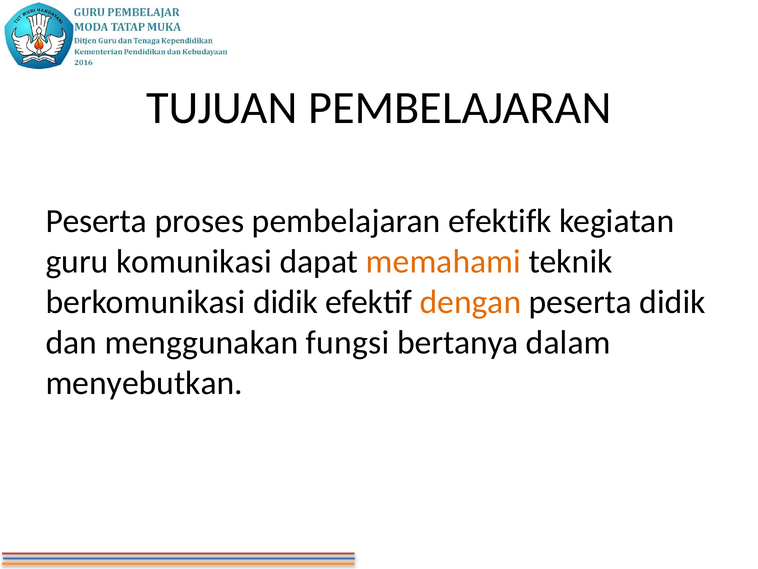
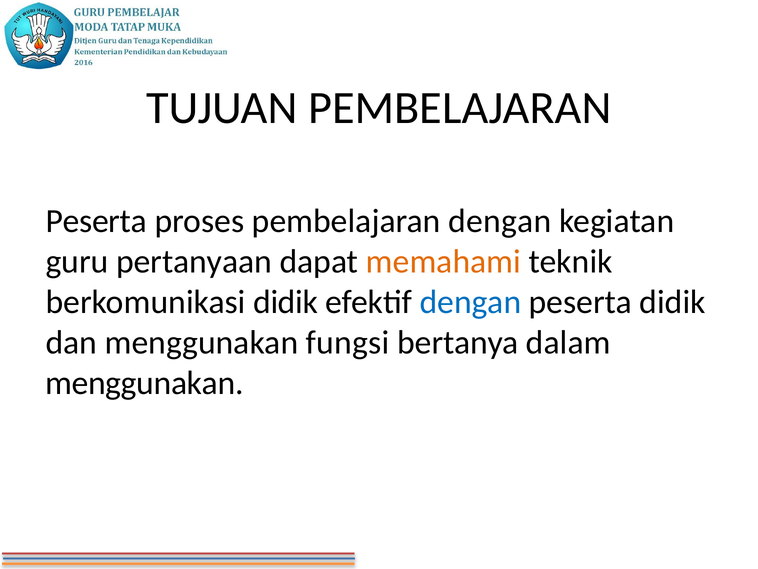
pembelajaran efektifk: efektifk -> dengan
komunikasi: komunikasi -> pertanyaan
dengan at (471, 302) colour: orange -> blue
menyebutkan at (144, 383): menyebutkan -> menggunakan
